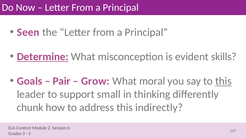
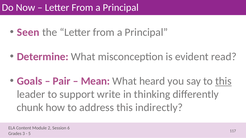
Determine underline: present -> none
skills: skills -> read
Grow: Grow -> Mean
moral: moral -> heard
small: small -> write
